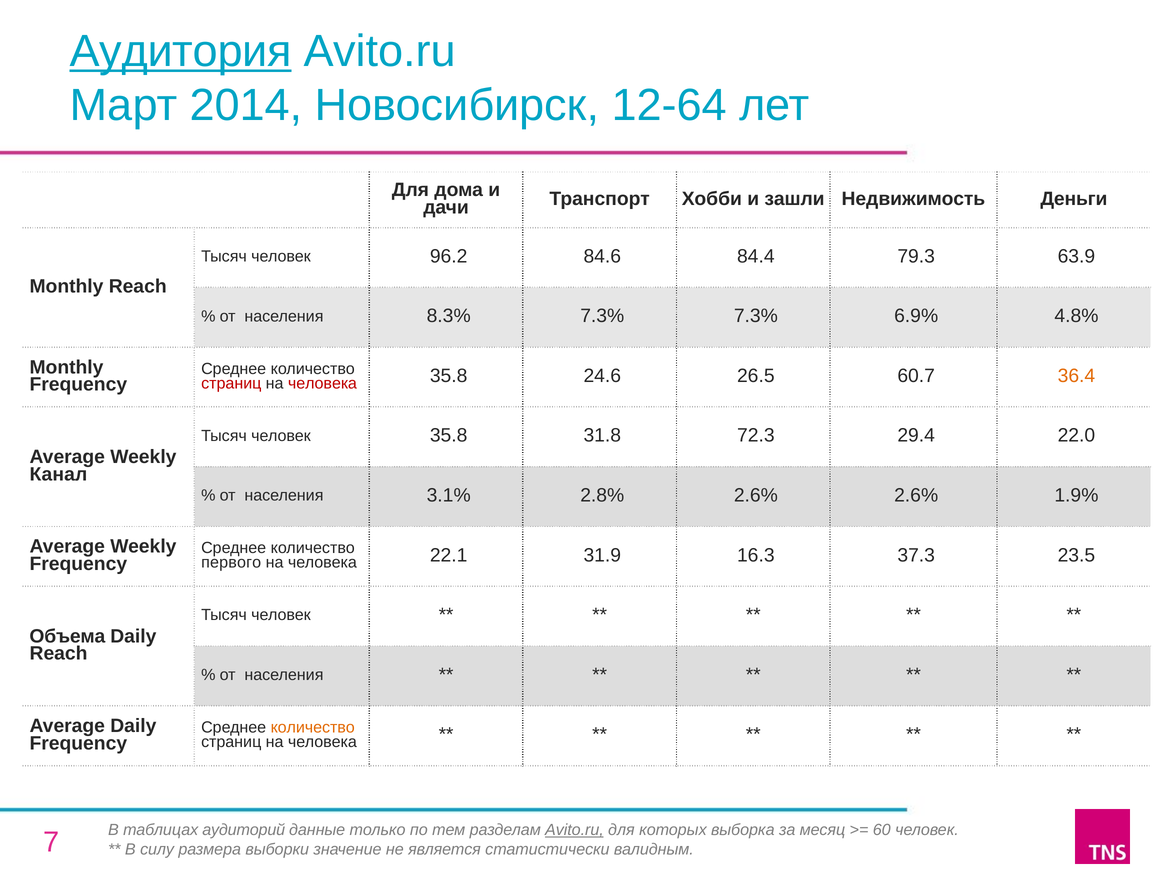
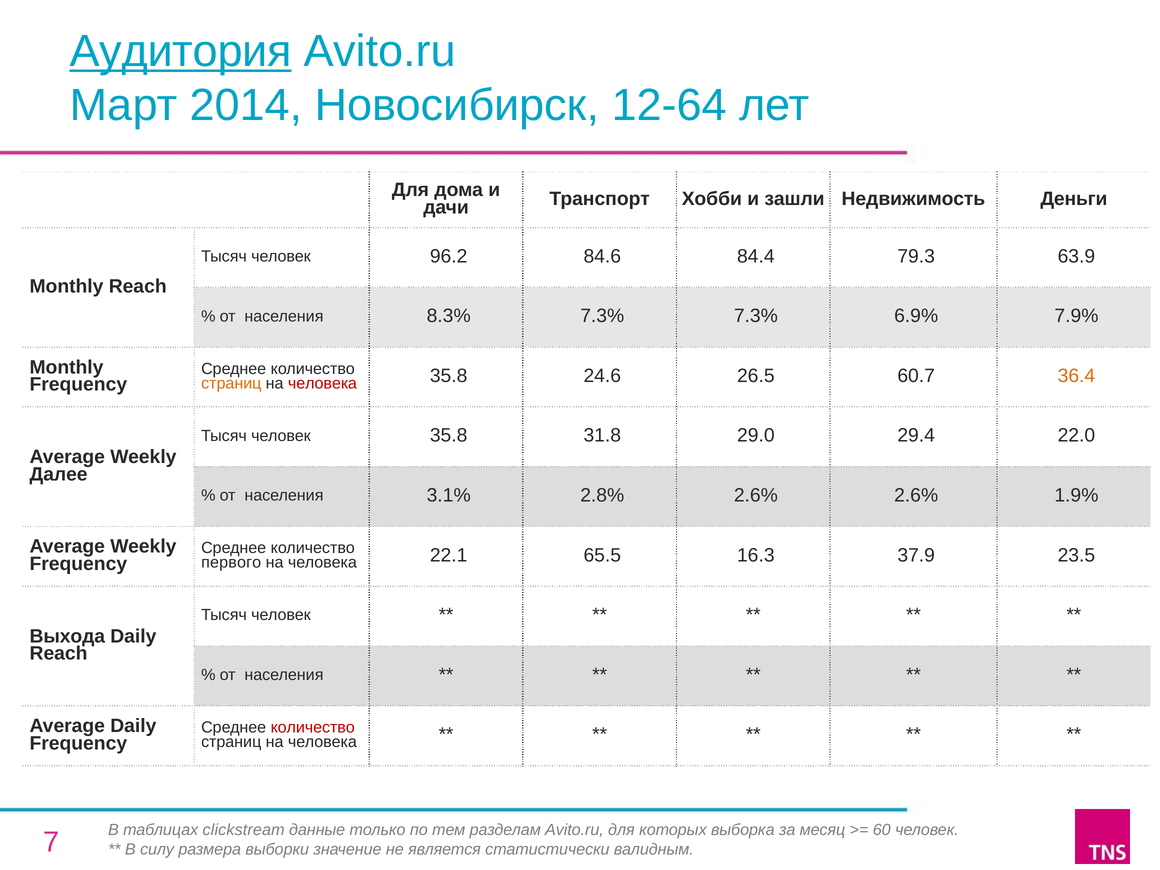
4.8%: 4.8% -> 7.9%
страниц at (231, 383) colour: red -> orange
72.3: 72.3 -> 29.0
Канал: Канал -> Далее
31.9: 31.9 -> 65.5
37.3: 37.3 -> 37.9
Объема: Объема -> Выхода
количество at (313, 727) colour: orange -> red
аудиторий: аудиторий -> clickstream
Avito.ru at (574, 830) underline: present -> none
